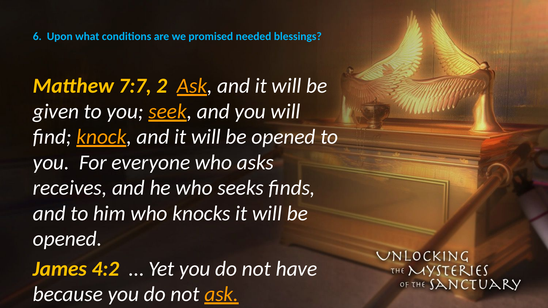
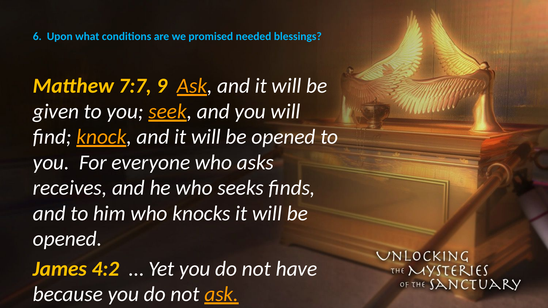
2: 2 -> 9
